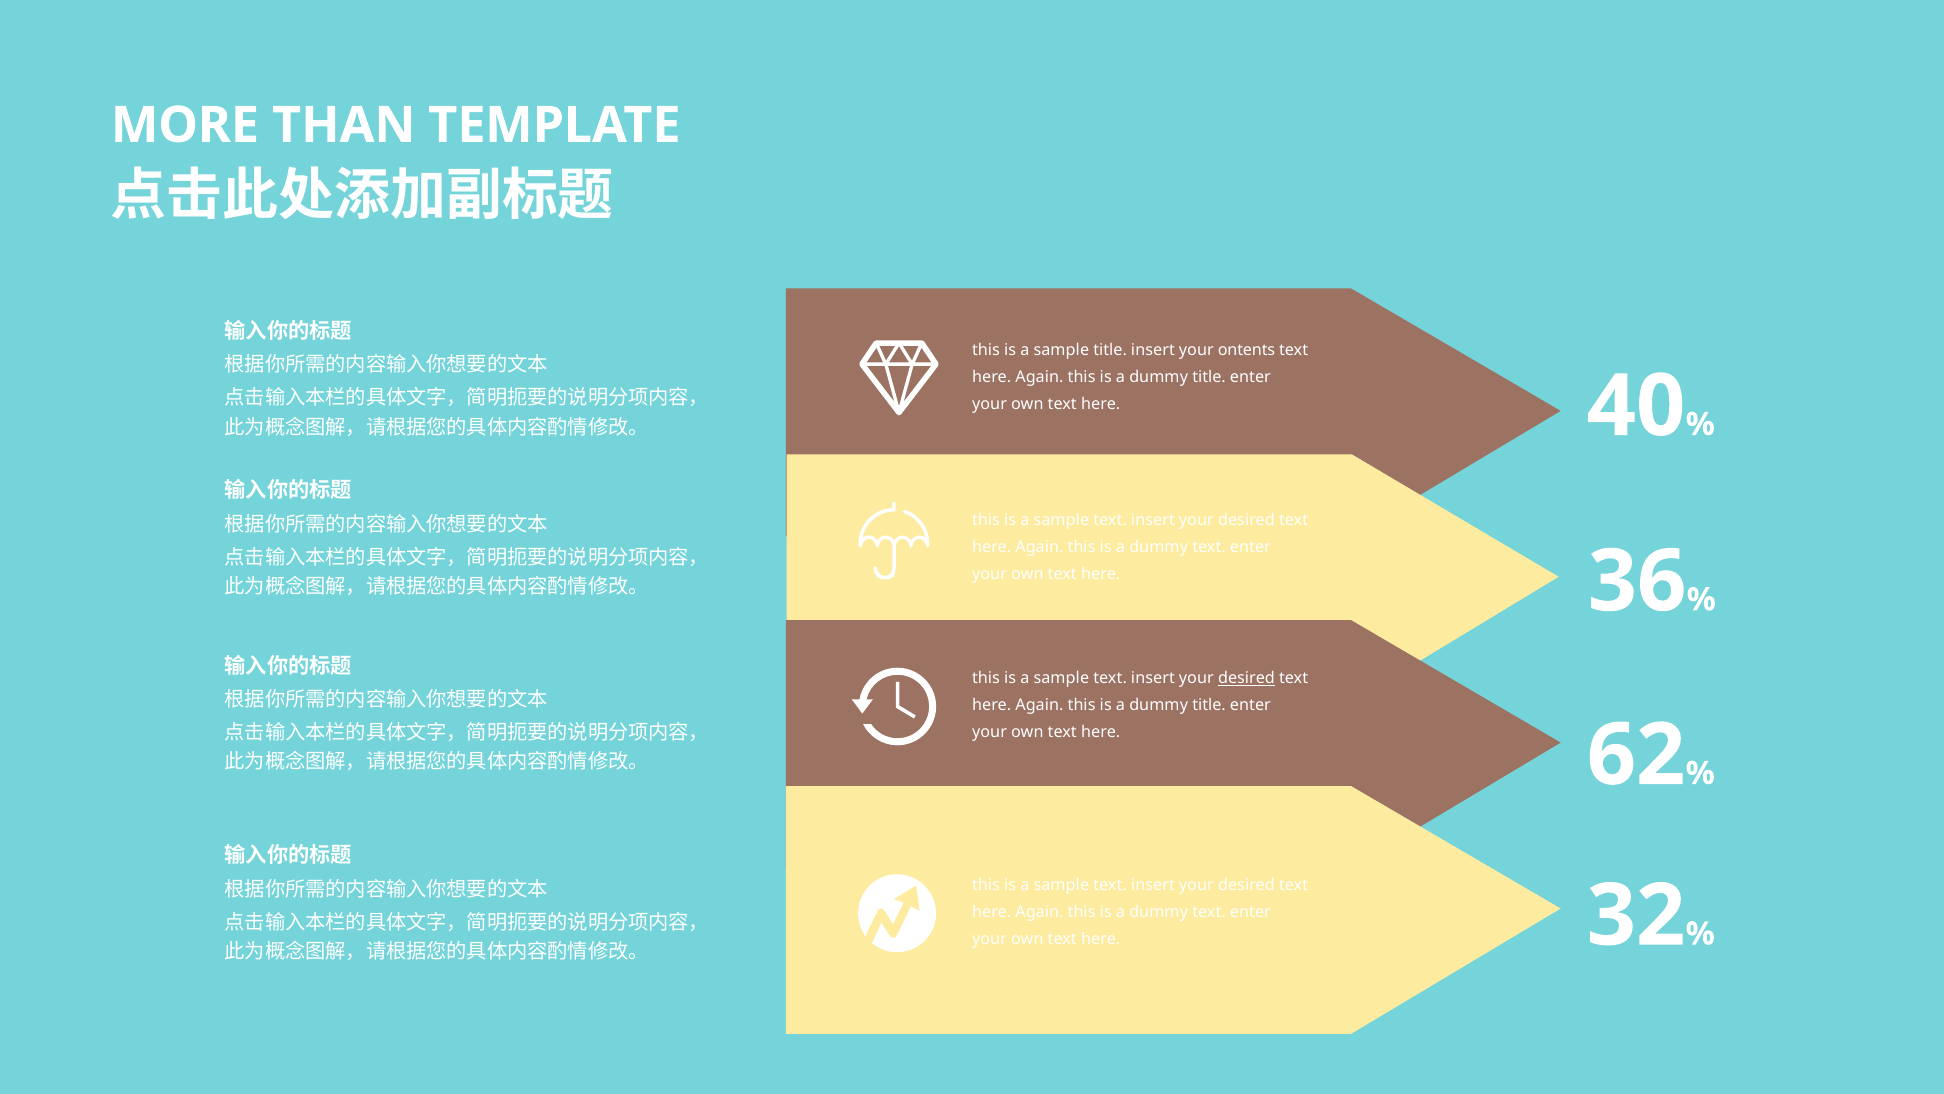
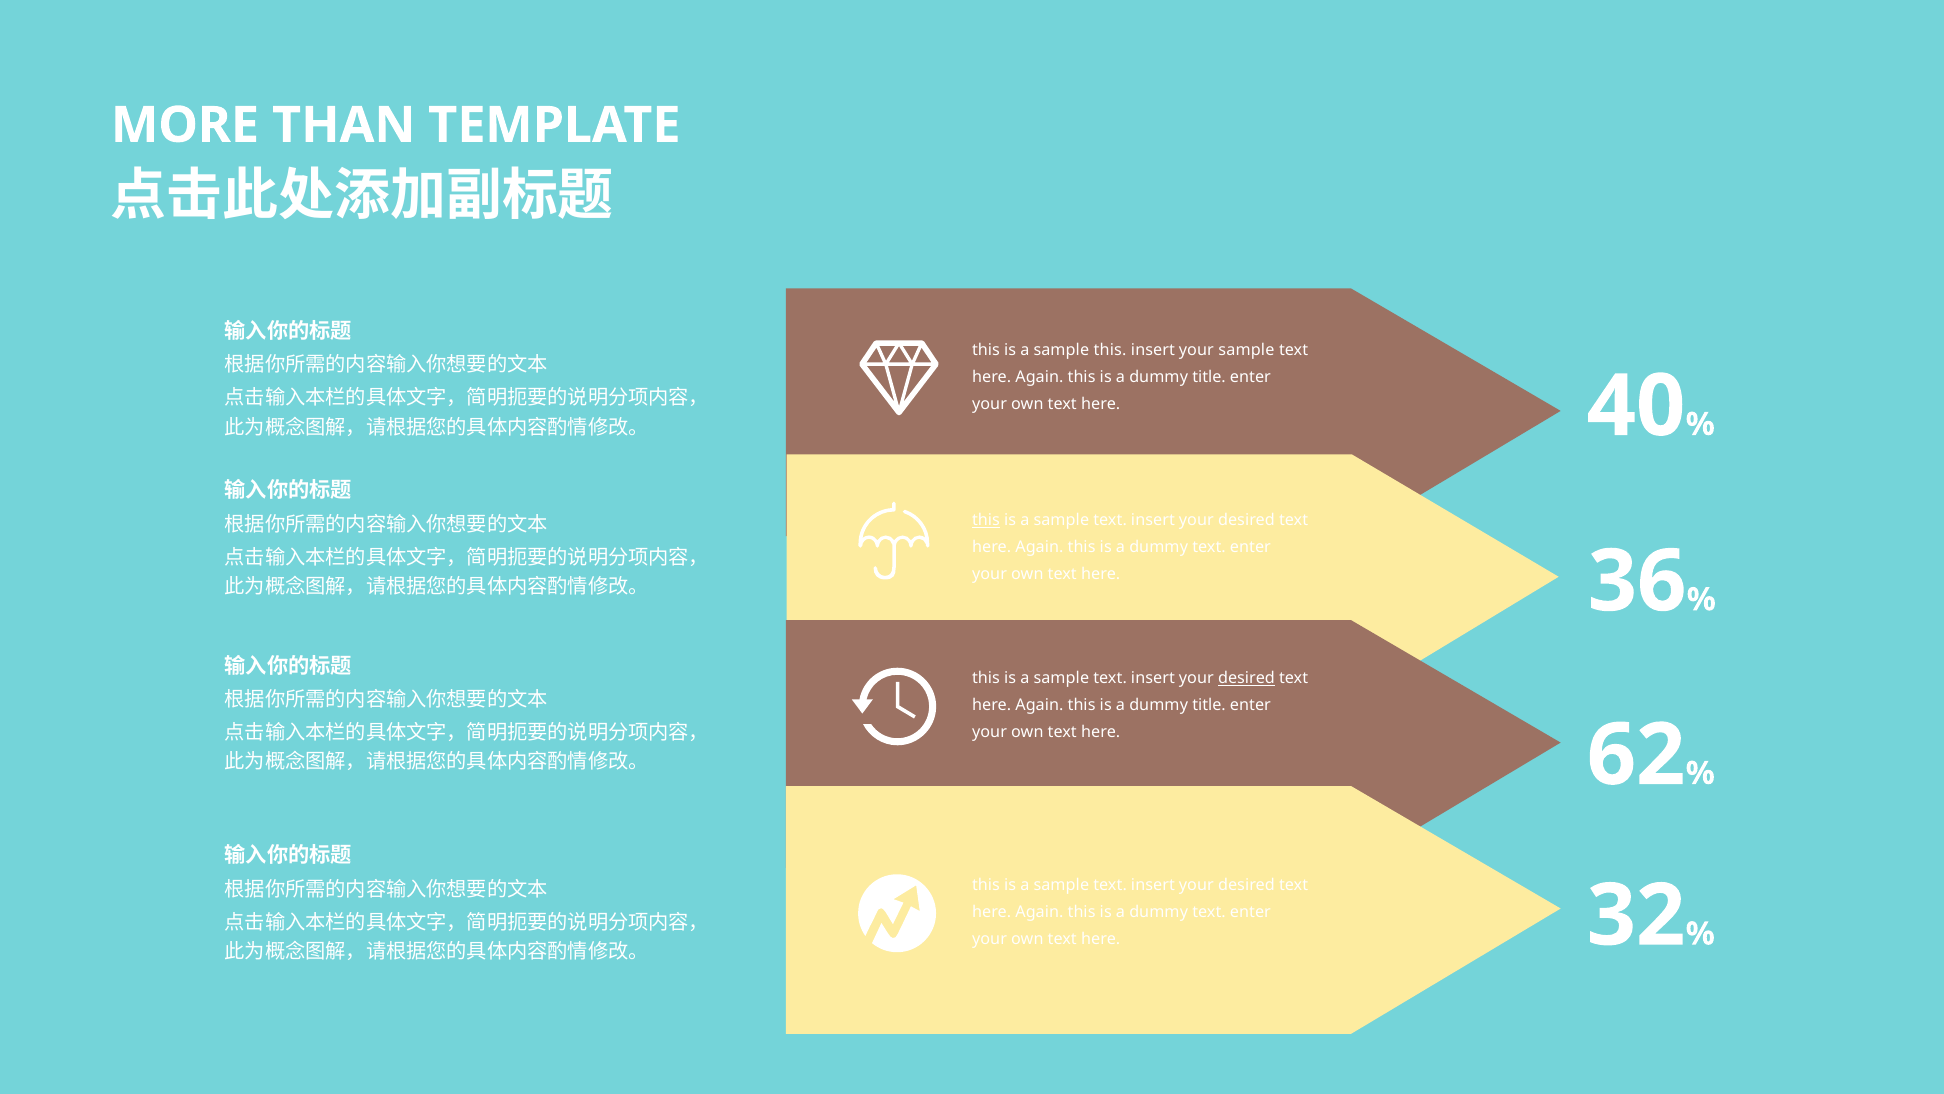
sample title: title -> this
your ontents: ontents -> sample
this at (986, 520) underline: none -> present
